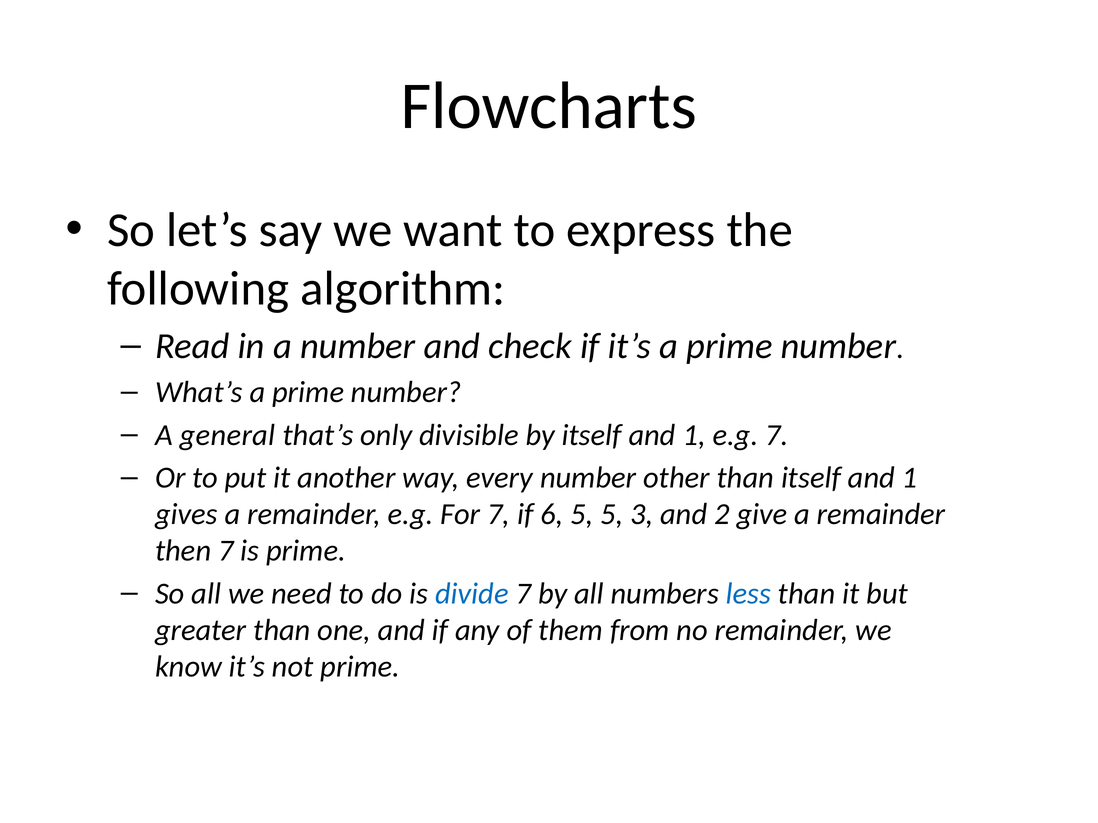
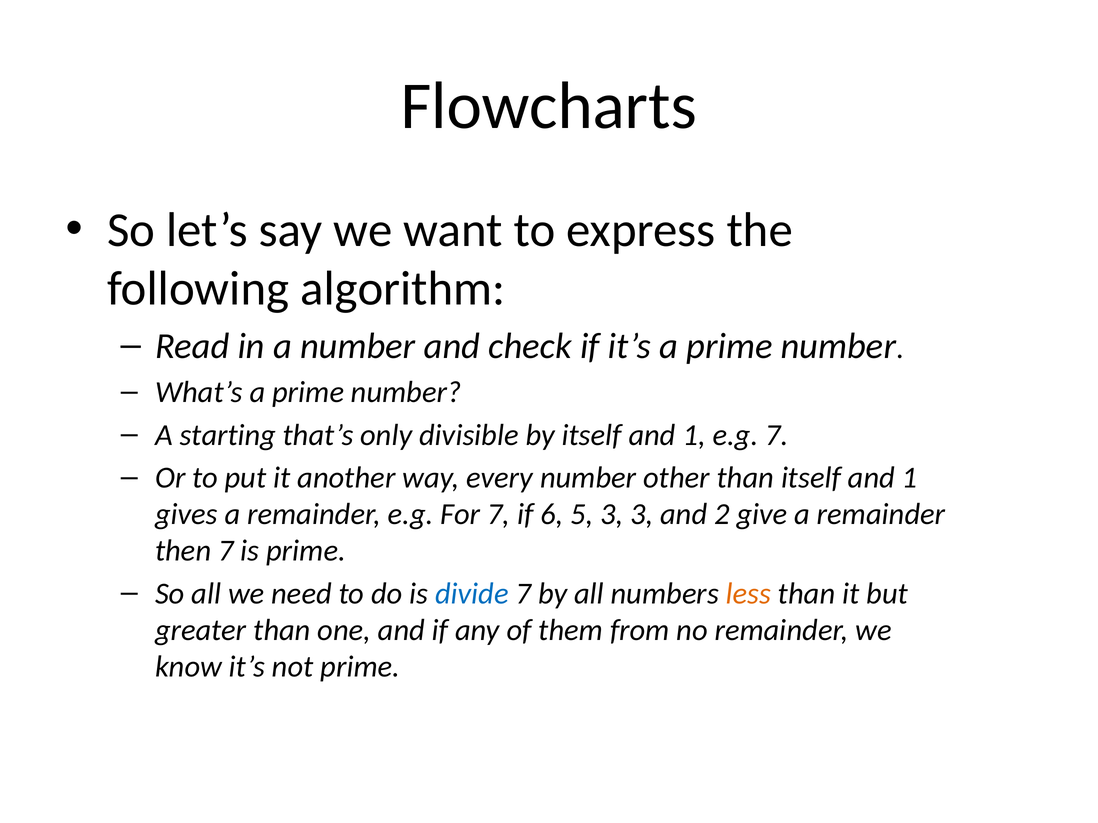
general: general -> starting
5 5: 5 -> 3
less colour: blue -> orange
